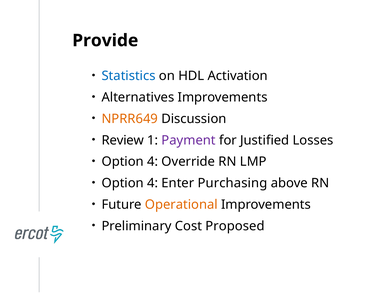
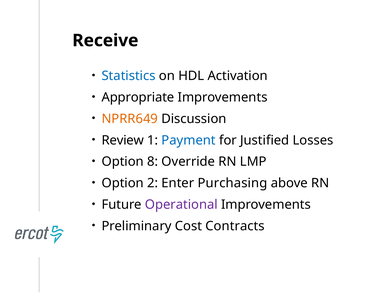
Provide: Provide -> Receive
Alternatives: Alternatives -> Appropriate
Payment colour: purple -> blue
4 at (153, 162): 4 -> 8
4 at (153, 183): 4 -> 2
Operational colour: orange -> purple
Proposed: Proposed -> Contracts
